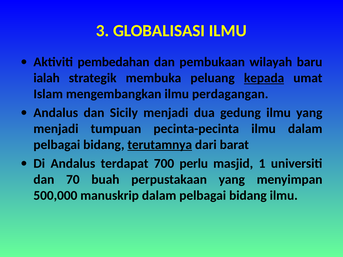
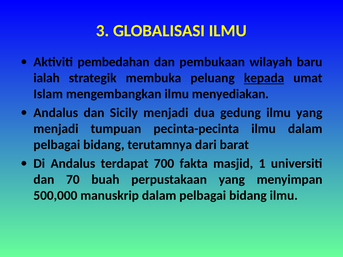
perdagangan: perdagangan -> menyediakan
terutamnya underline: present -> none
perlu: perlu -> fakta
